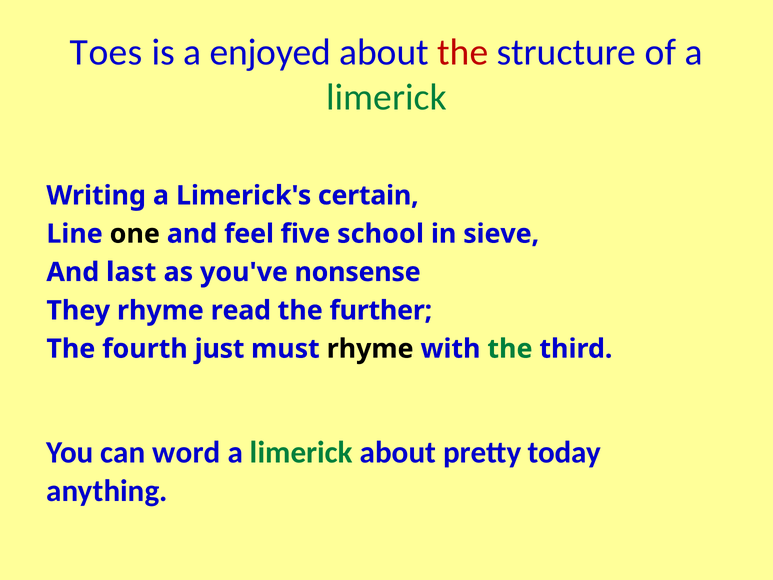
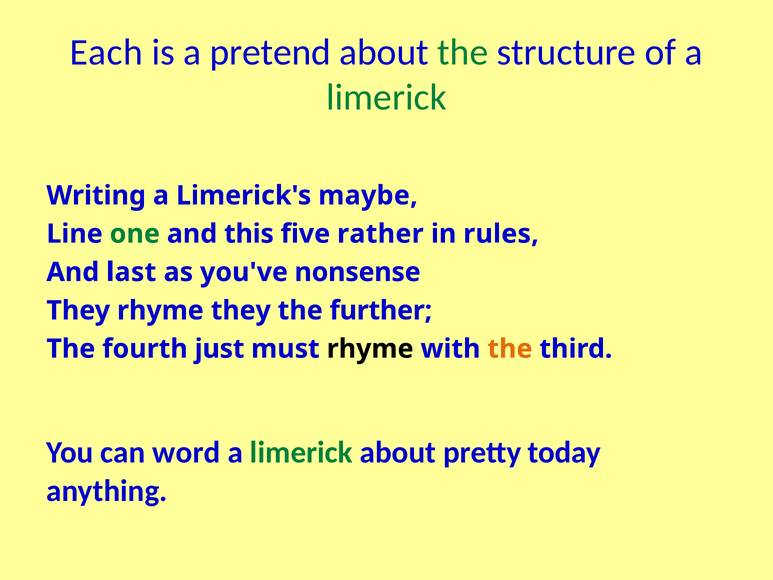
Toes: Toes -> Each
enjoyed: enjoyed -> pretend
the at (463, 52) colour: red -> green
certain: certain -> maybe
one colour: black -> green
feel: feel -> this
school: school -> rather
sieve: sieve -> rules
rhyme read: read -> they
the at (510, 349) colour: green -> orange
